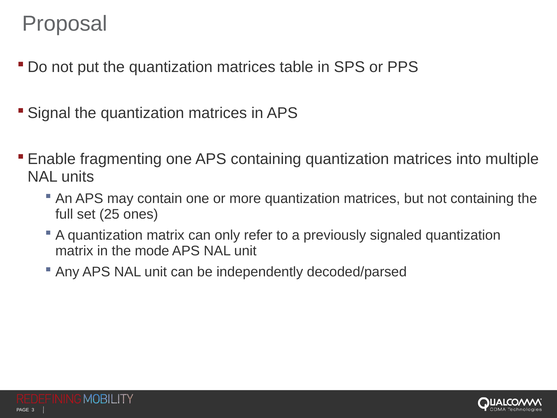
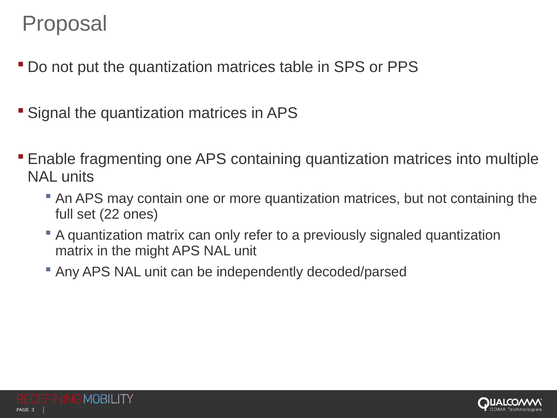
25: 25 -> 22
mode: mode -> might
